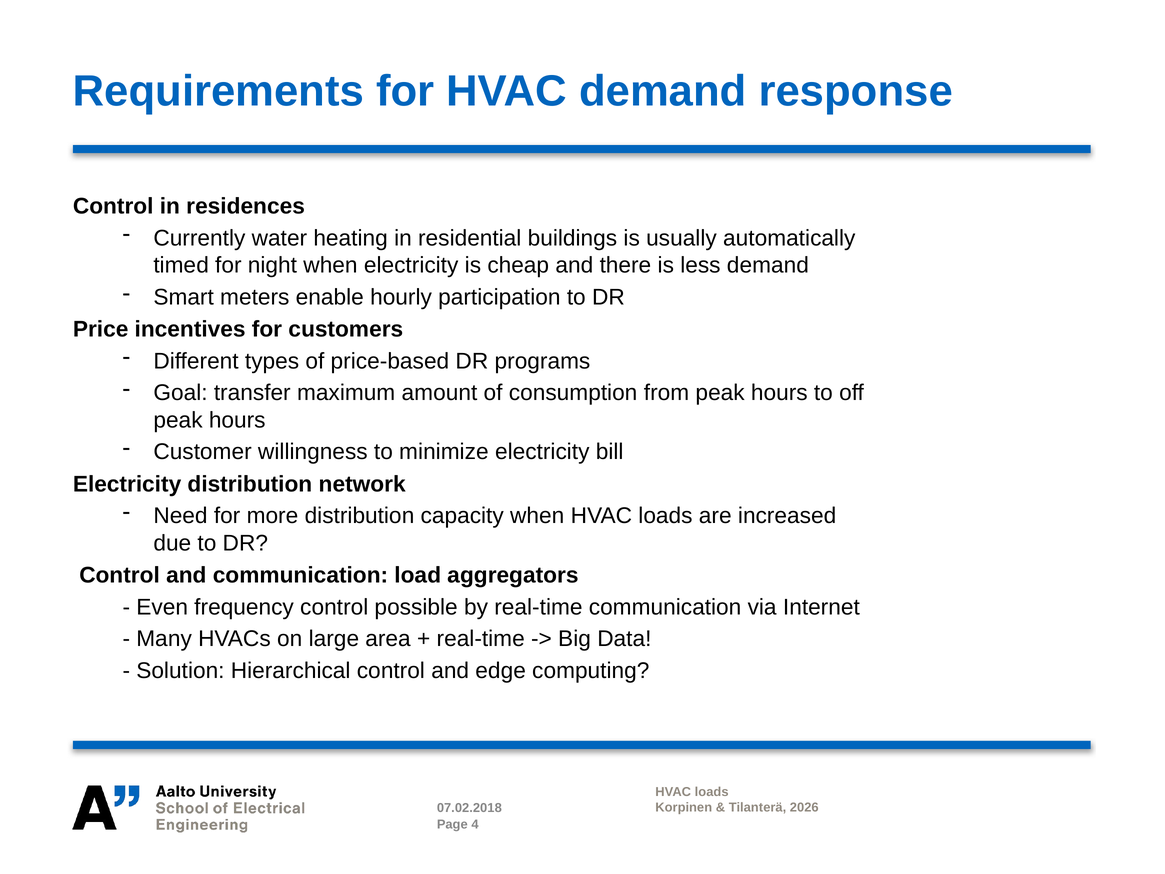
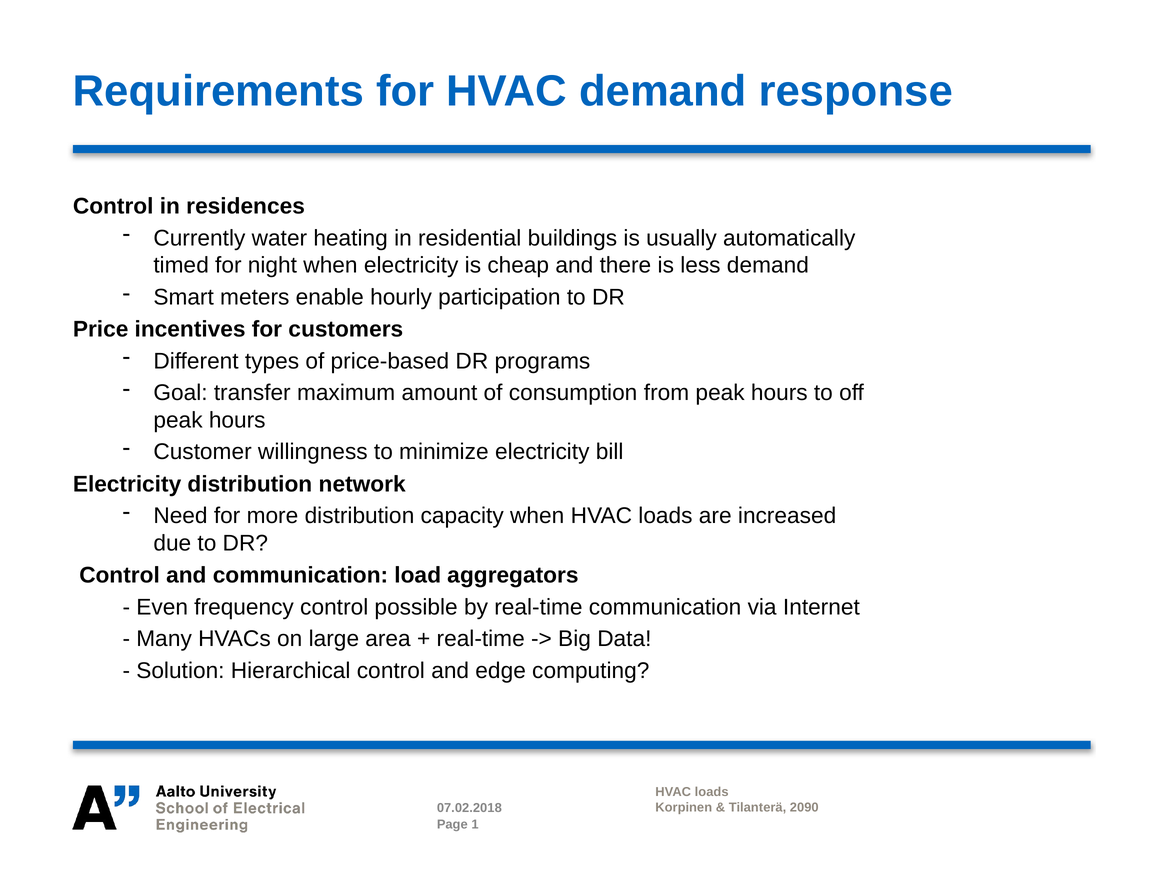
2026: 2026 -> 2090
4: 4 -> 1
